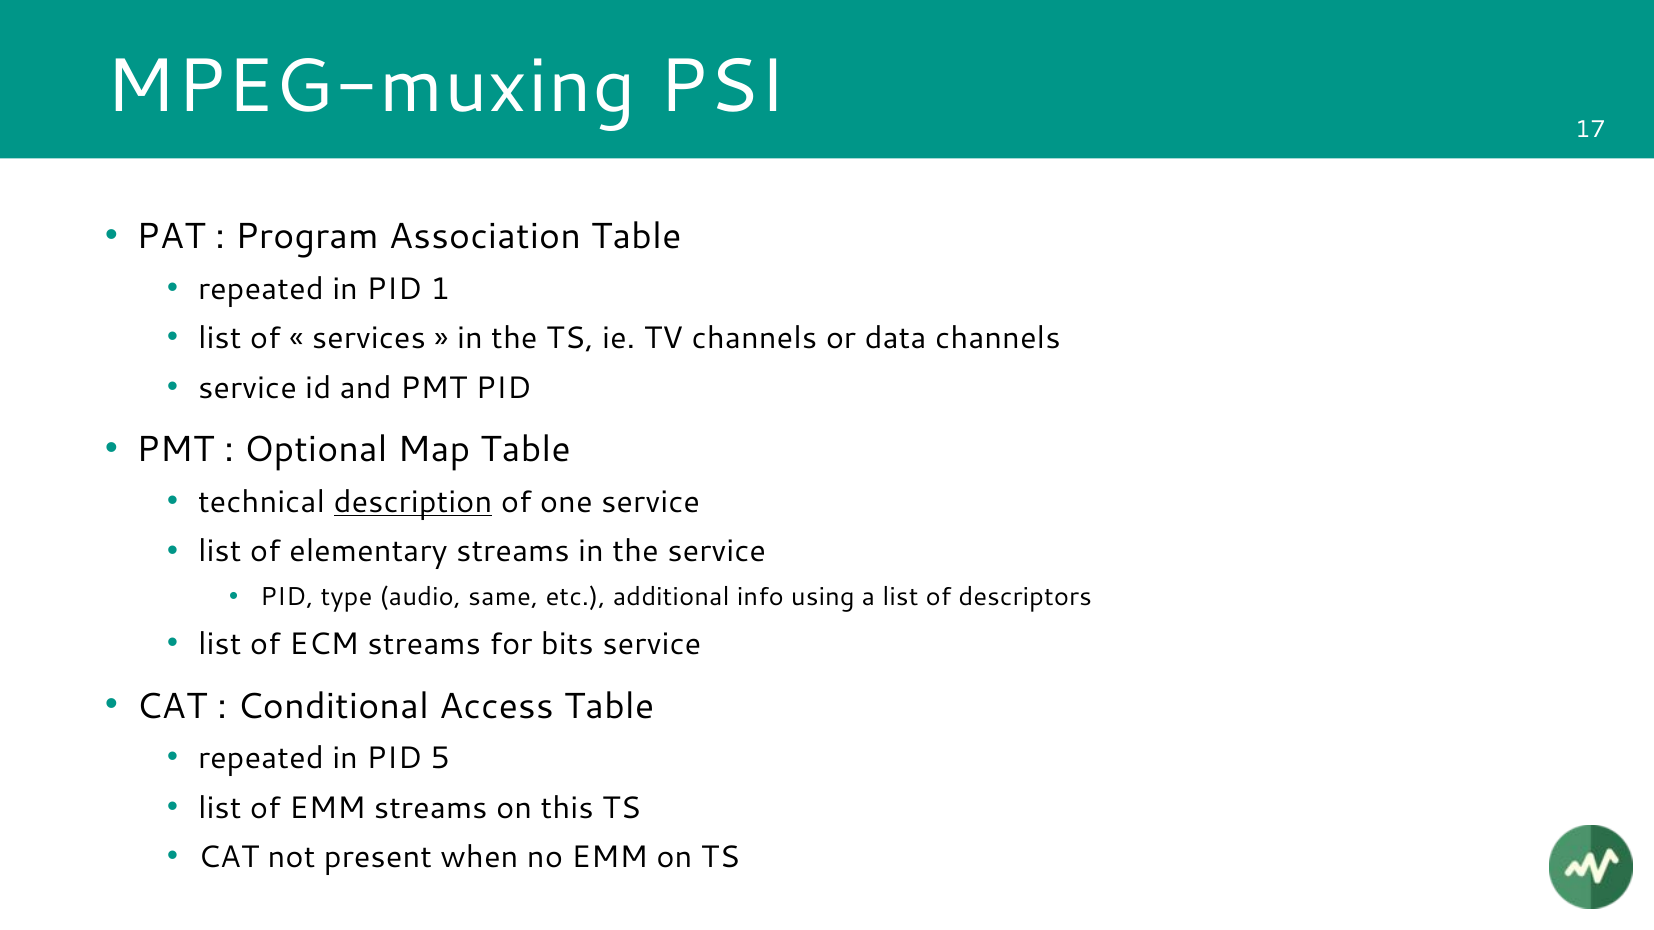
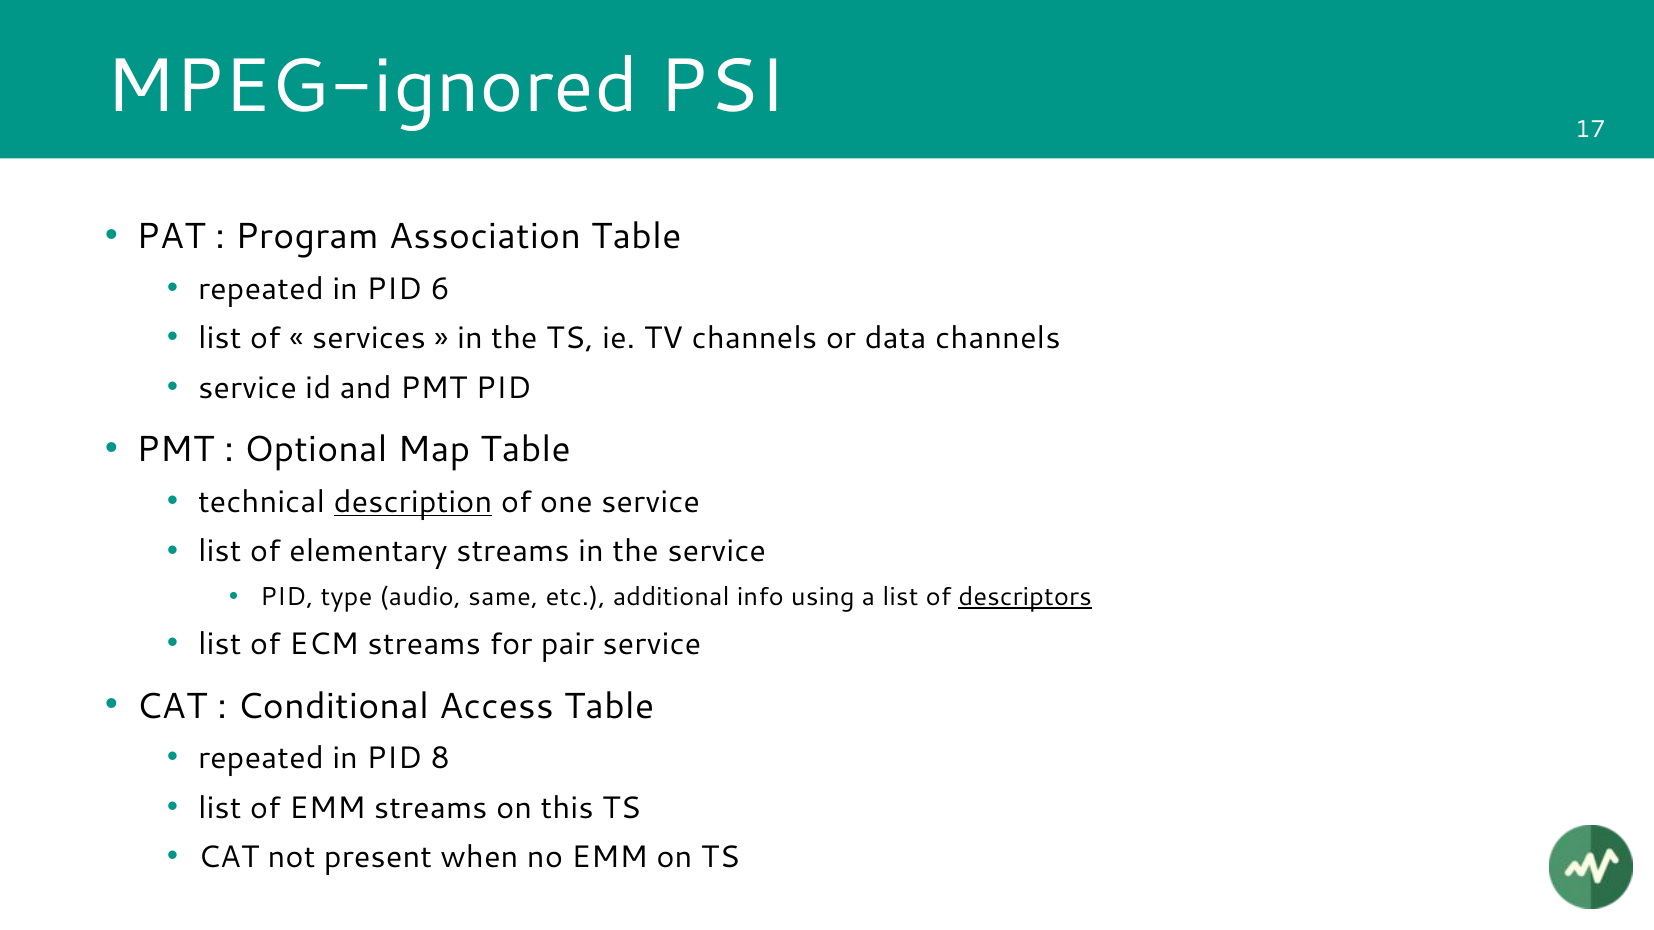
MPEG-muxing: MPEG-muxing -> MPEG-ignored
1: 1 -> 6
descriptors underline: none -> present
bits: bits -> pair
5: 5 -> 8
